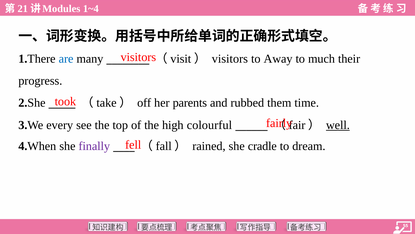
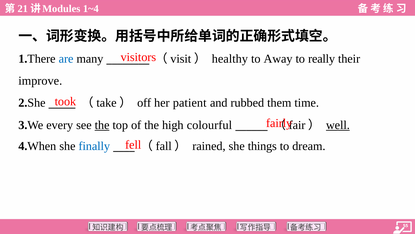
visitors at (230, 59): visitors -> healthy
much: much -> really
progress: progress -> improve
parents: parents -> patient
the at (102, 125) underline: none -> present
finally colour: purple -> blue
cradle: cradle -> things
